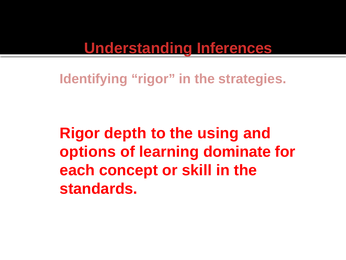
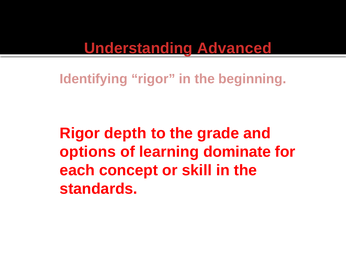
Inferences: Inferences -> Advanced
strategies: strategies -> beginning
using: using -> grade
